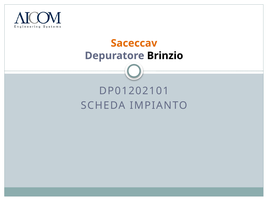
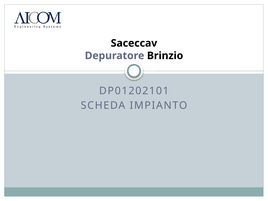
Saceccav colour: orange -> black
